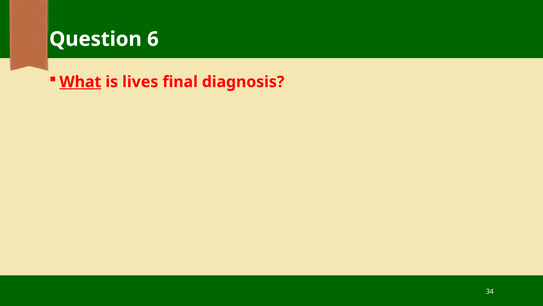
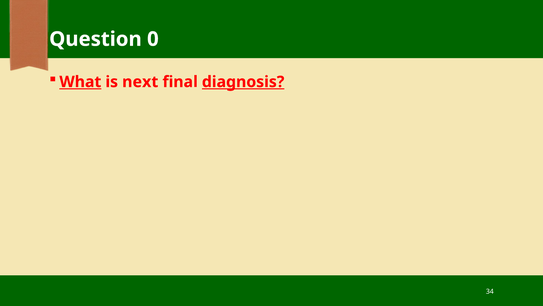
6: 6 -> 0
lives: lives -> next
diagnosis underline: none -> present
